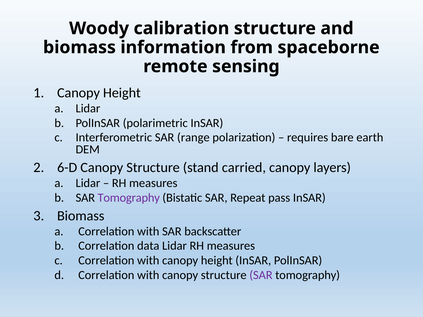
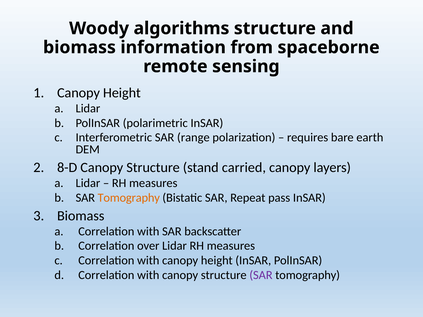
calibration: calibration -> algorithms
6-D: 6-D -> 8-D
Tomography at (129, 198) colour: purple -> orange
data: data -> over
